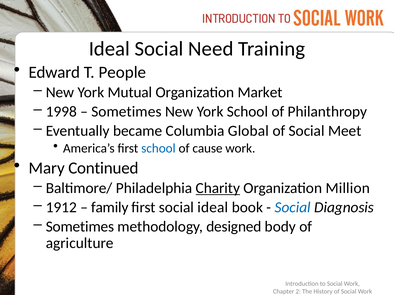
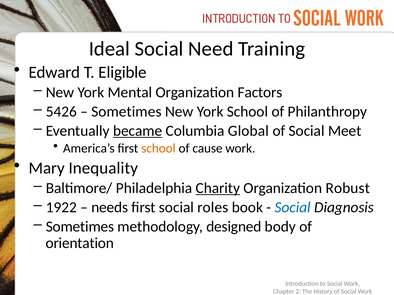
People: People -> Eligible
Mutual: Mutual -> Mental
Market: Market -> Factors
1998: 1998 -> 5426
became underline: none -> present
school at (158, 149) colour: blue -> orange
Continued: Continued -> Inequality
Million: Million -> Robust
1912: 1912 -> 1922
family: family -> needs
social ideal: ideal -> roles
agriculture: agriculture -> orientation
